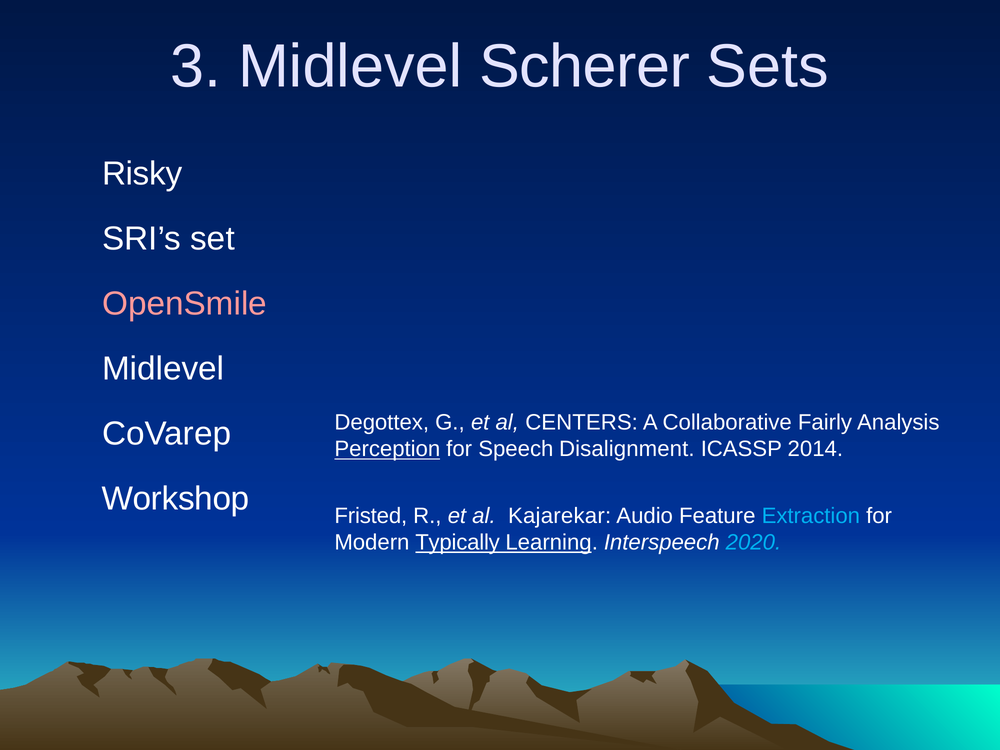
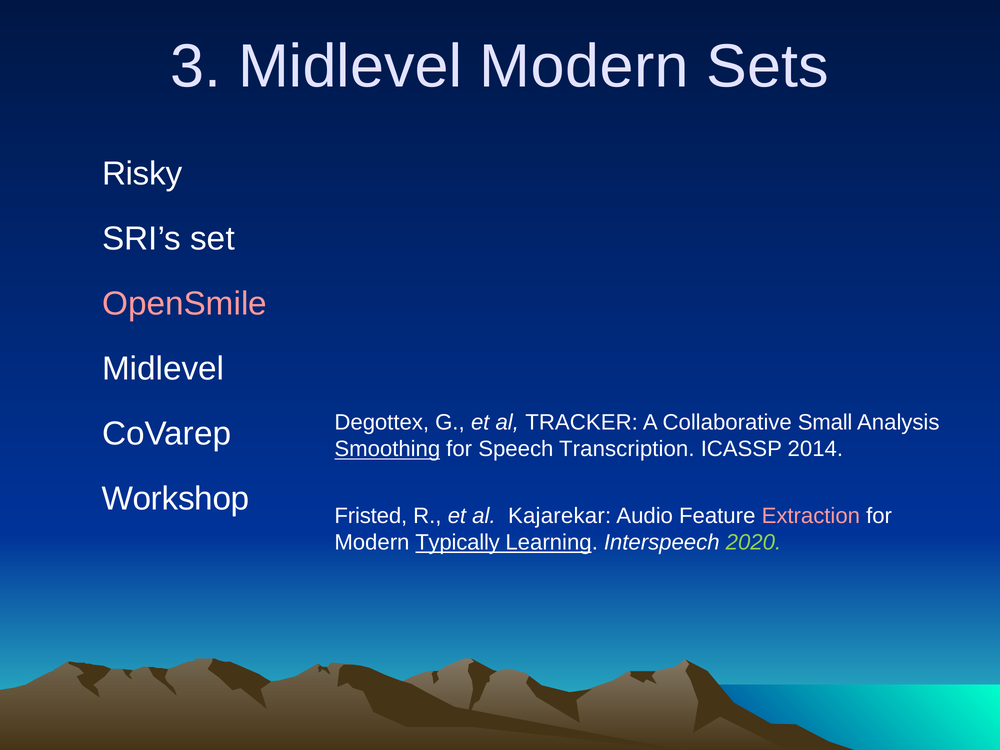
Midlevel Scherer: Scherer -> Modern
CENTERS: CENTERS -> TRACKER
Fairly: Fairly -> Small
Perception: Perception -> Smoothing
Disalignment: Disalignment -> Transcription
Extraction colour: light blue -> pink
2020 colour: light blue -> light green
